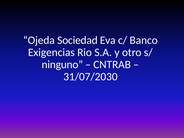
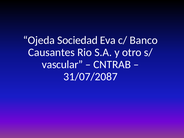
Exigencias: Exigencias -> Causantes
ninguno: ninguno -> vascular
31/07/2030: 31/07/2030 -> 31/07/2087
